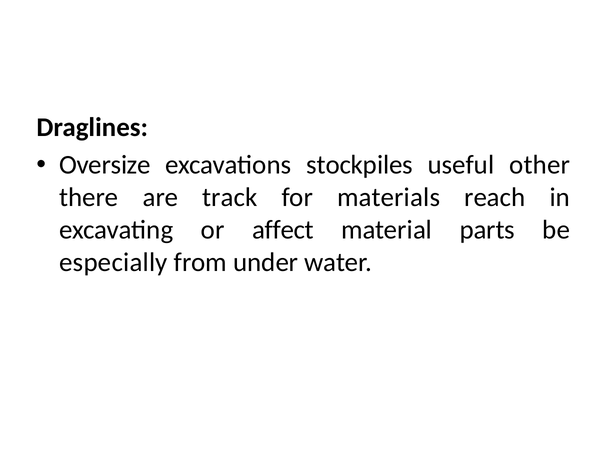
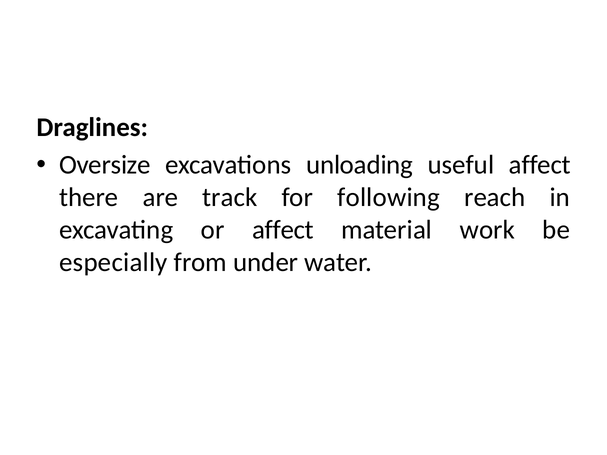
stockpiles: stockpiles -> unloading
useful other: other -> affect
materials: materials -> following
parts: parts -> work
